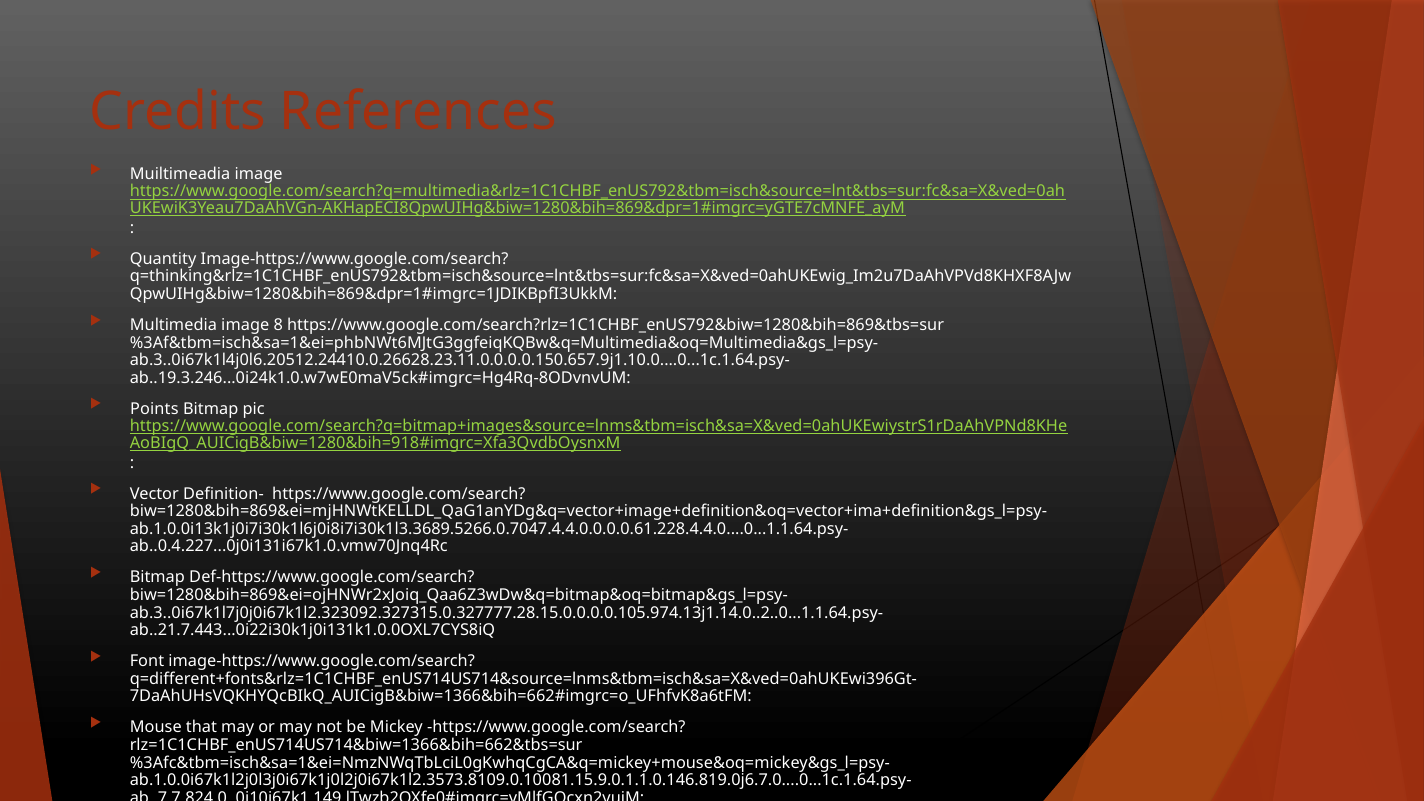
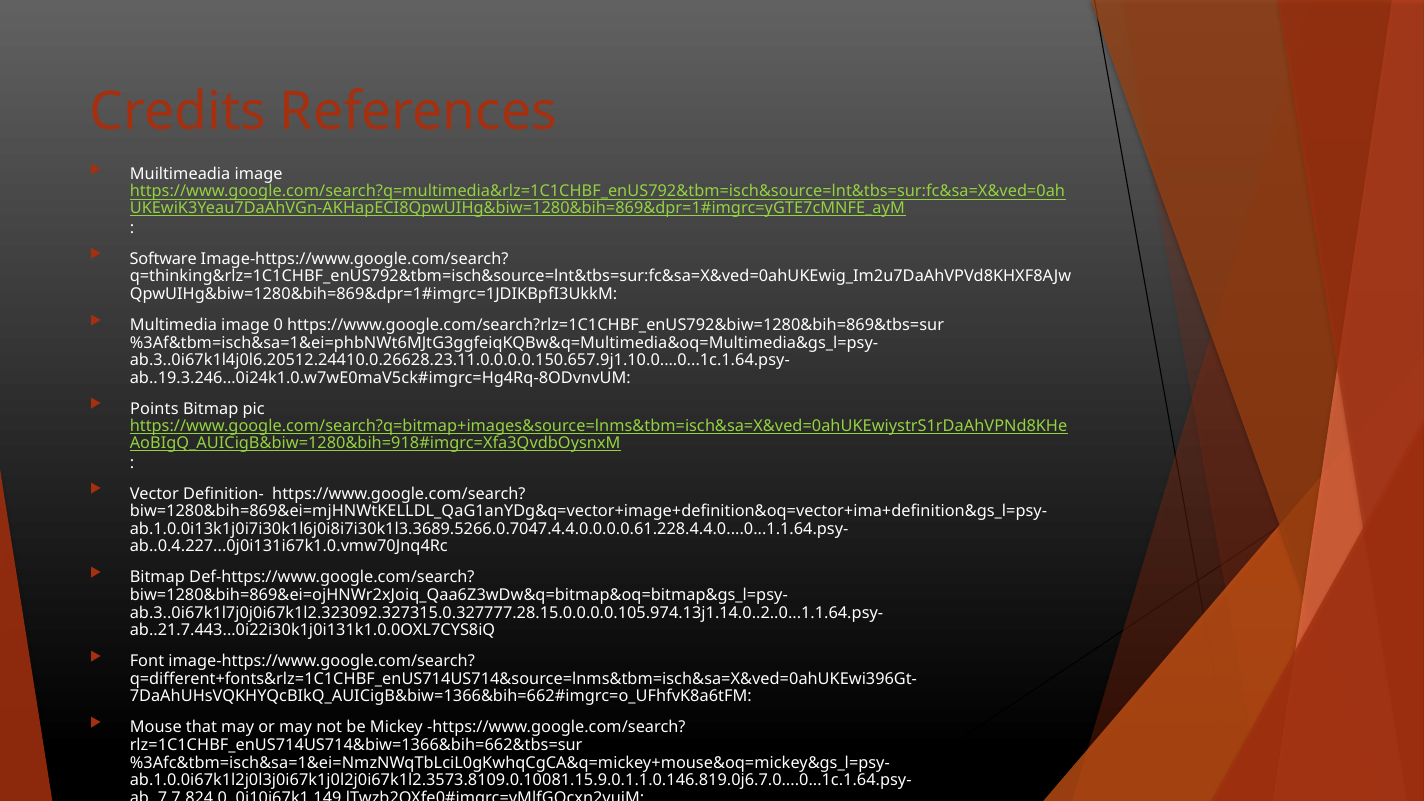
Quantity: Quantity -> Software
8: 8 -> 0
